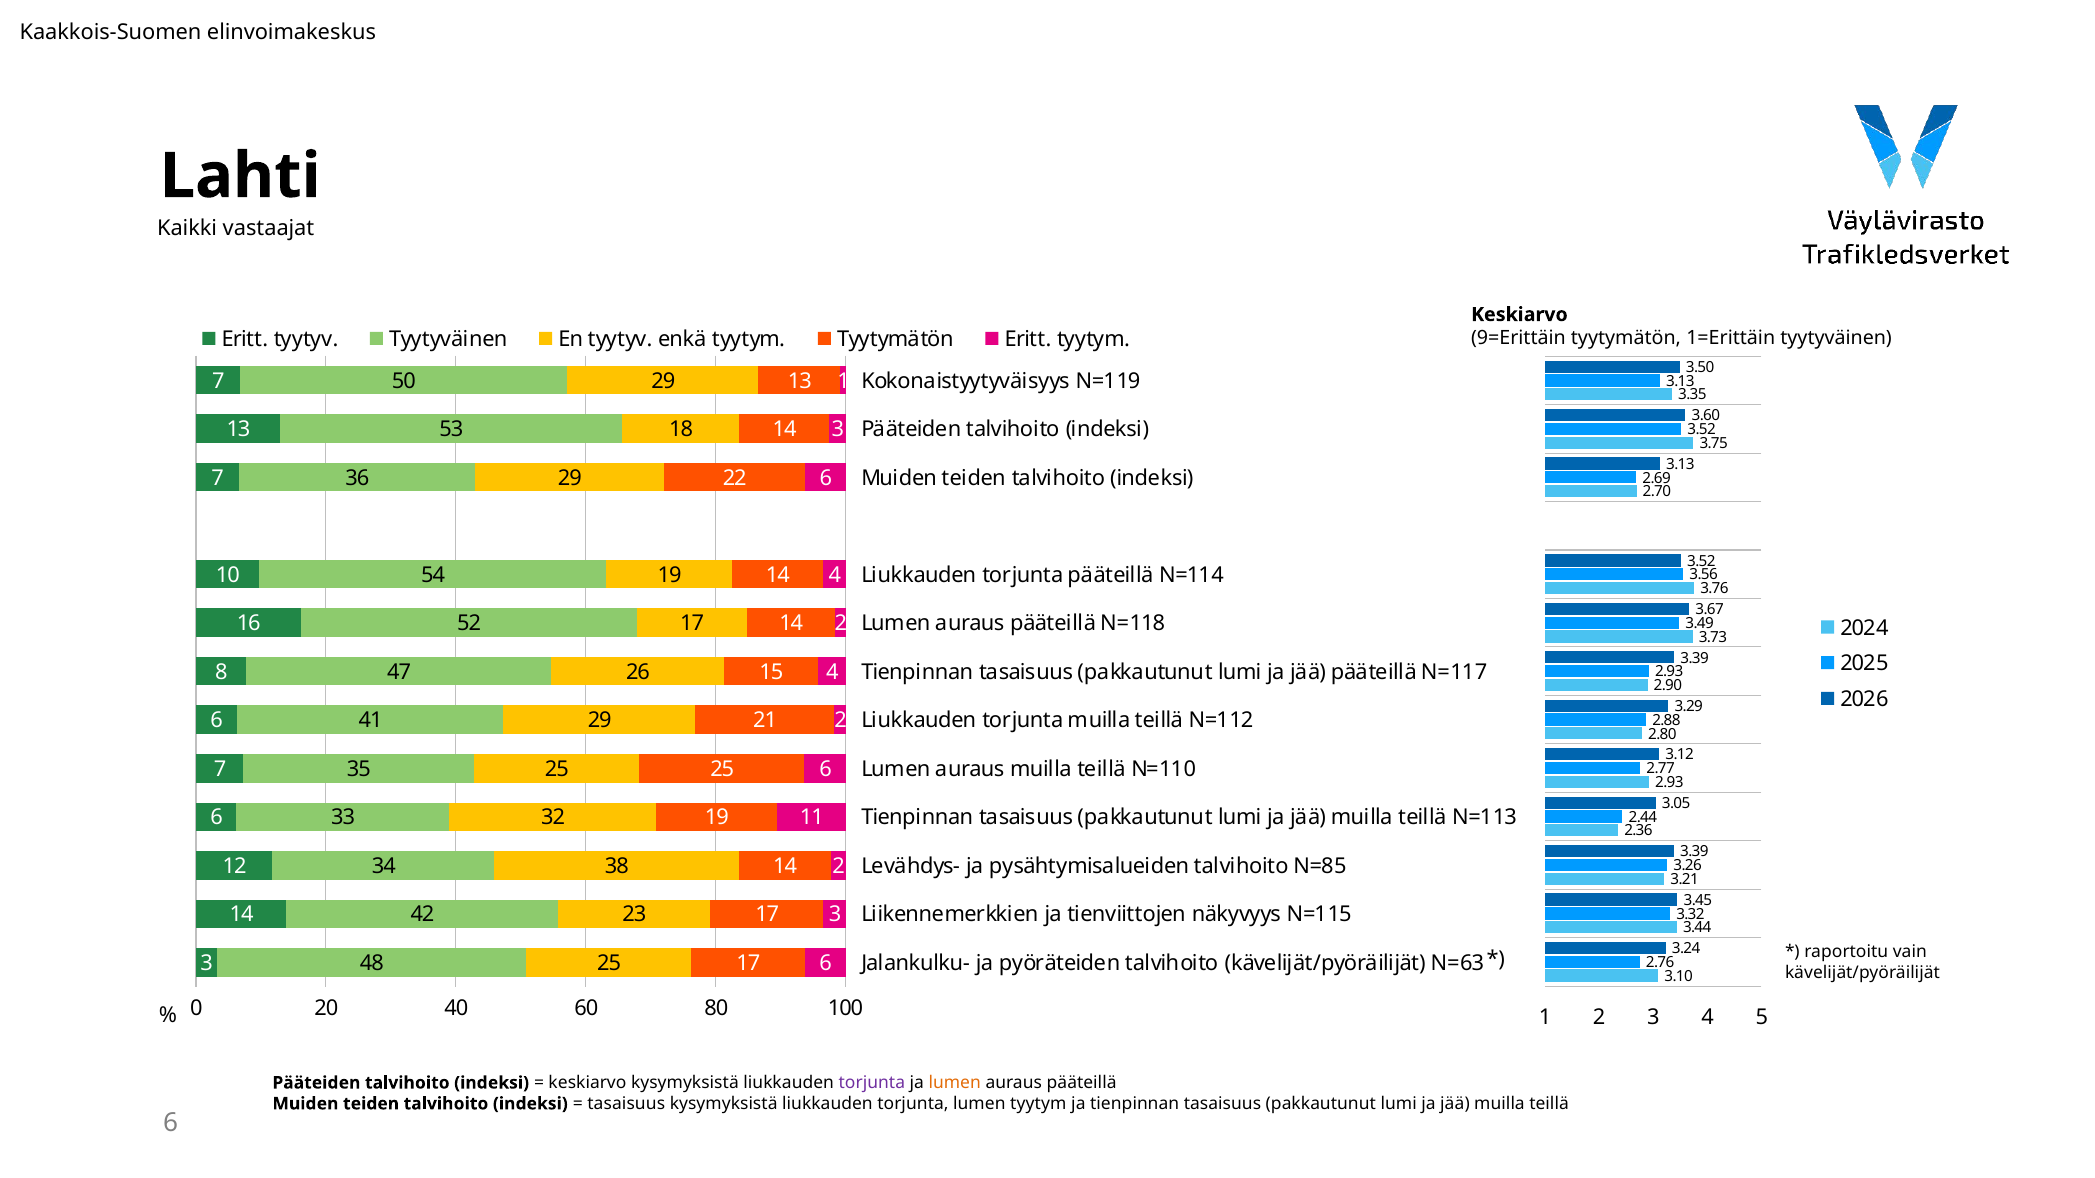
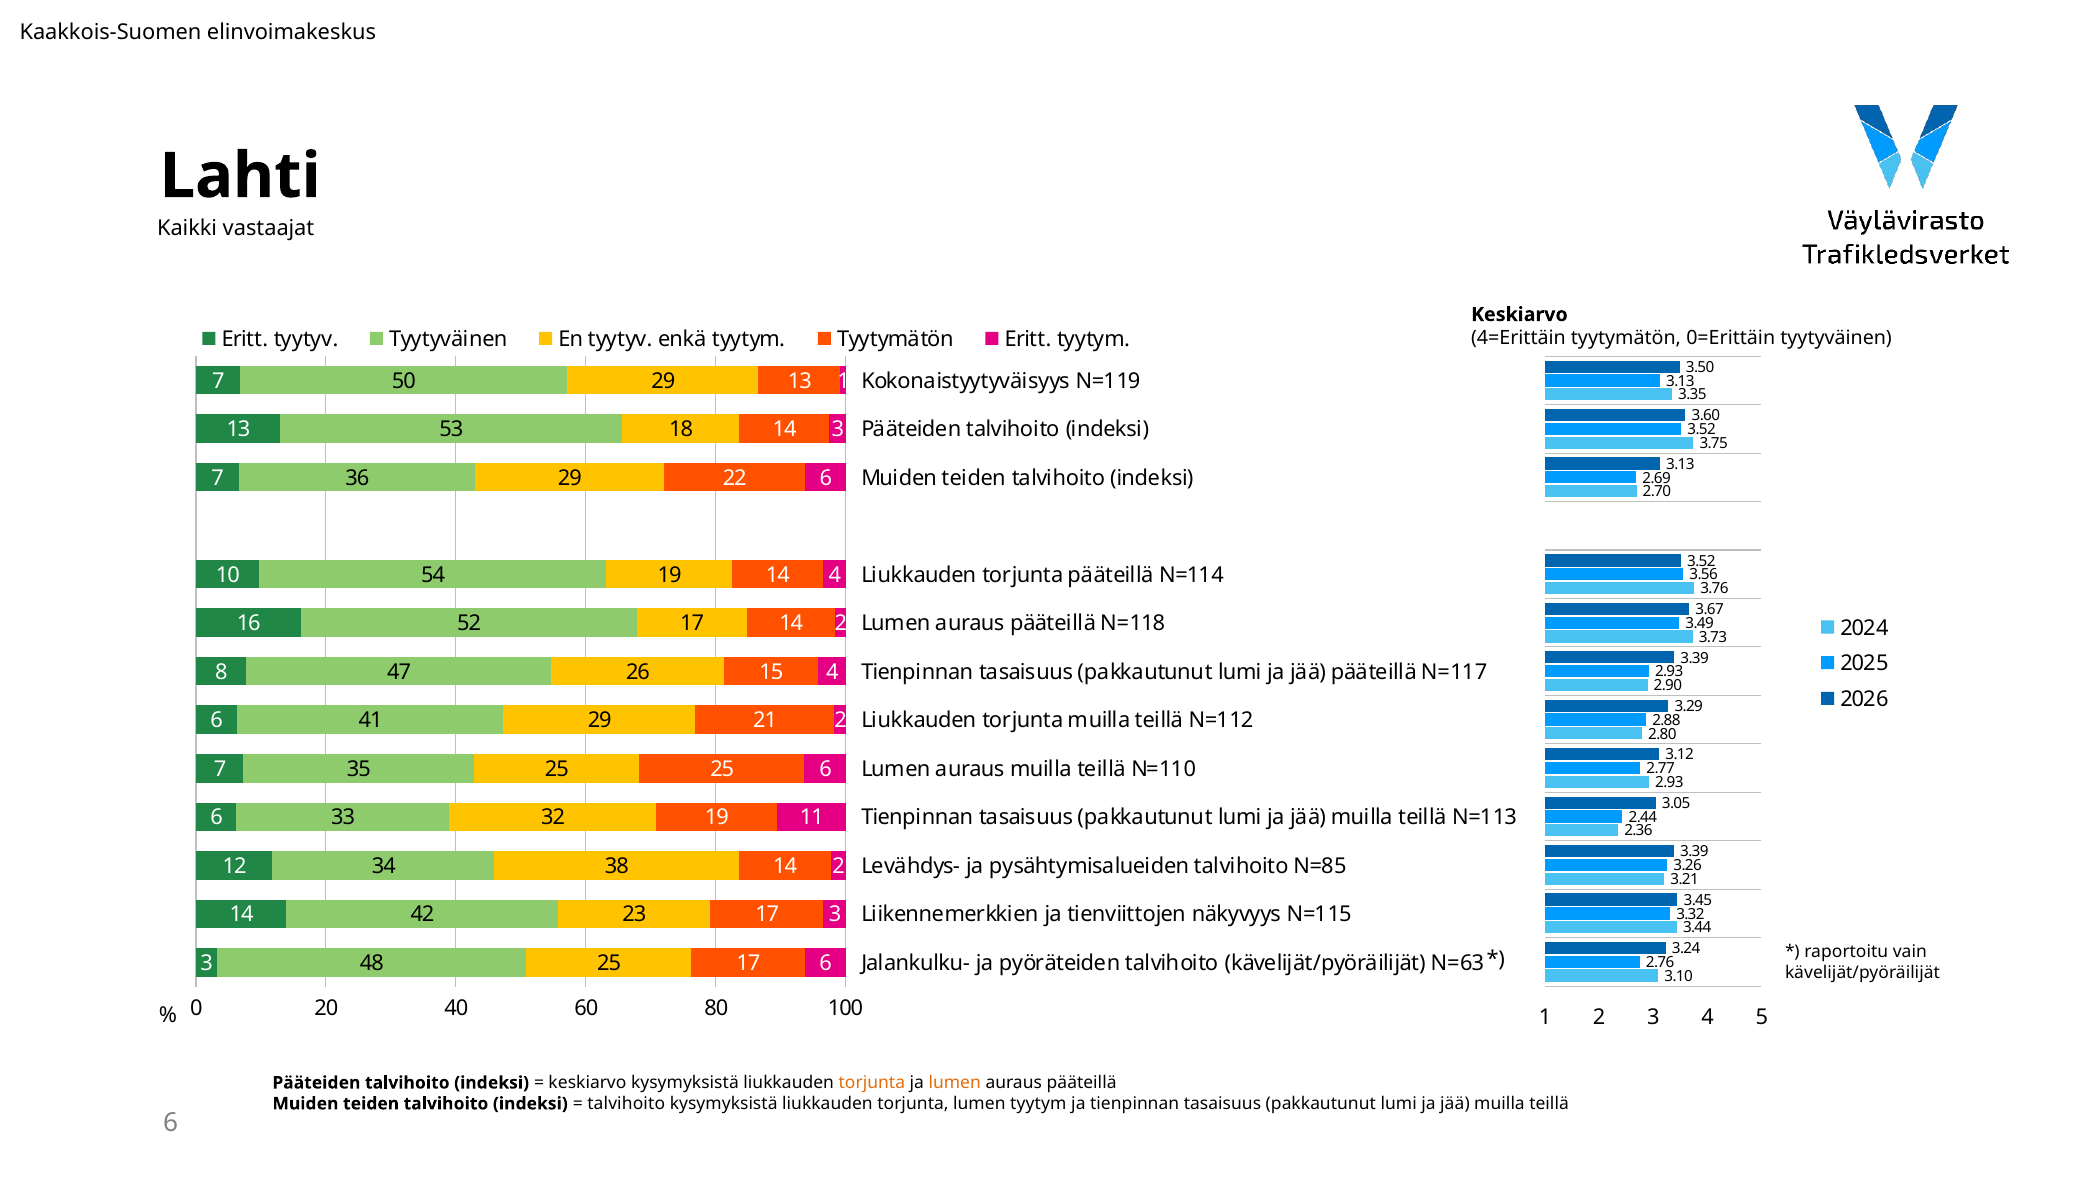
9=Erittäin: 9=Erittäin -> 4=Erittäin
1=Erittäin: 1=Erittäin -> 0=Erittäin
torjunta at (872, 1083) colour: purple -> orange
tasaisuus at (626, 1104): tasaisuus -> talvihoito
